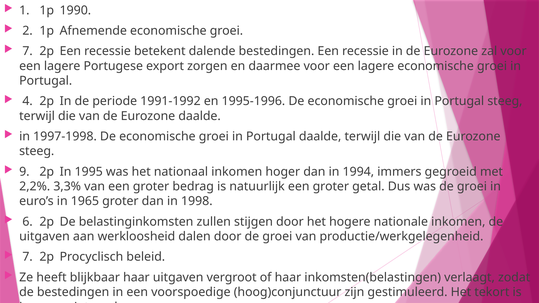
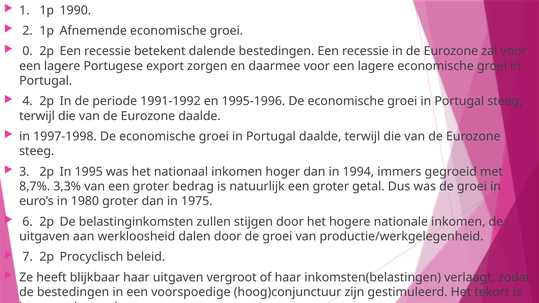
7 at (28, 51): 7 -> 0
9: 9 -> 3
2,2%: 2,2% -> 8,7%
1965: 1965 -> 1980
1998: 1998 -> 1975
